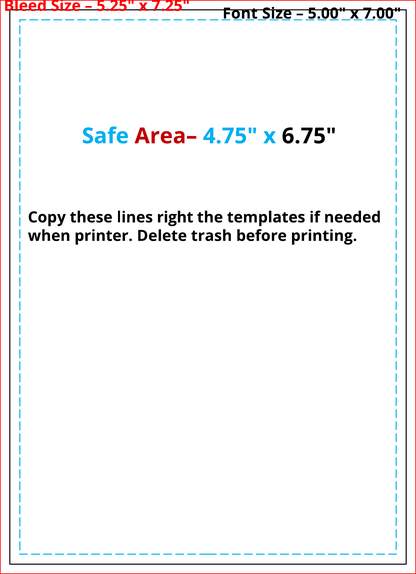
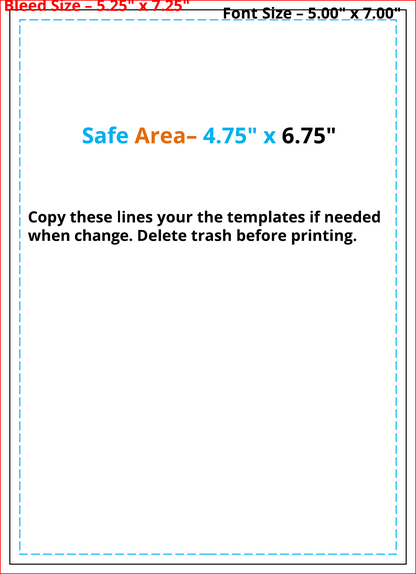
Area– colour: red -> orange
right: right -> your
printer: printer -> change
